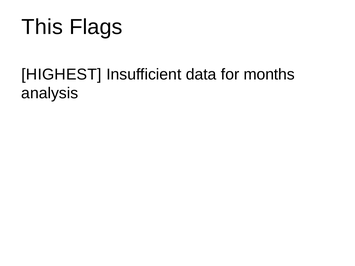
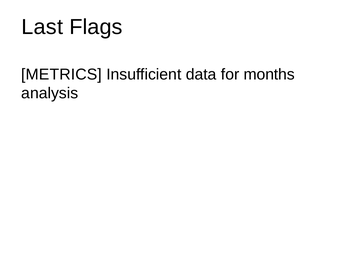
This: This -> Last
HIGHEST: HIGHEST -> METRICS
